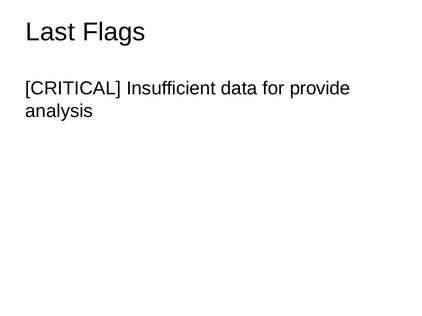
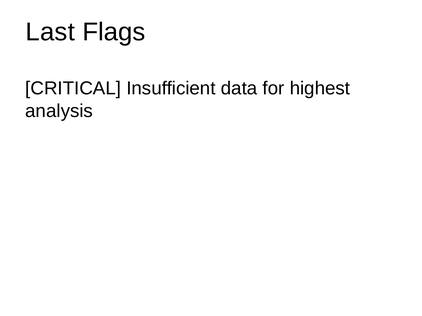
provide: provide -> highest
